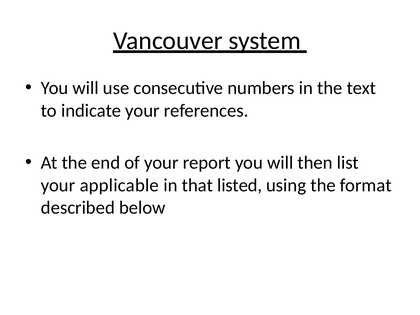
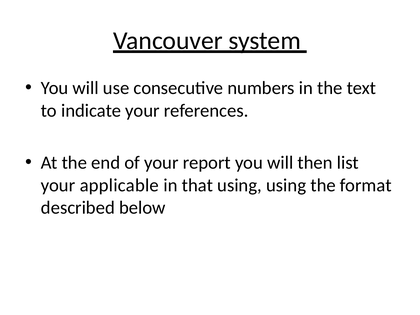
that listed: listed -> using
